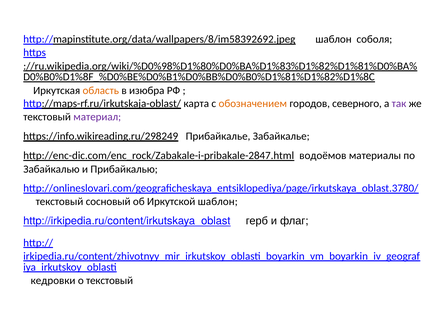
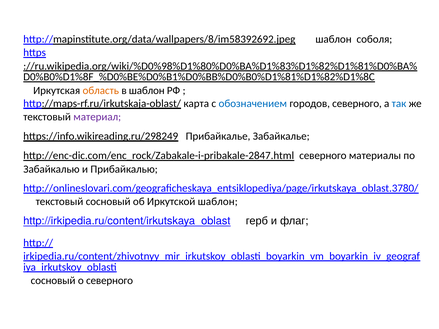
в изюбра: изюбра -> шаблон
обозначением colour: orange -> blue
так colour: purple -> blue
http://enc-dic.com/enc_rock/Zabakale-i-pribakale-2847.html водоёмов: водоёмов -> северного
кедровки at (53, 281): кедровки -> сосновый
о текстовый: текстовый -> северного
